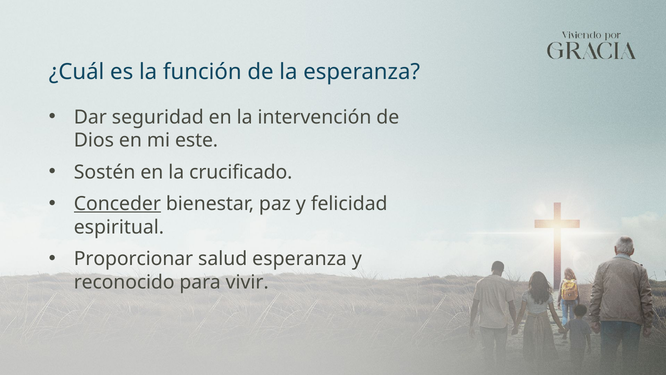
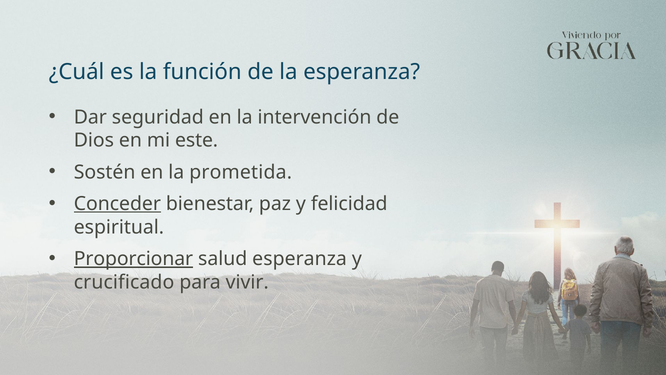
crucificado: crucificado -> prometida
Proporcionar underline: none -> present
reconocido: reconocido -> crucificado
